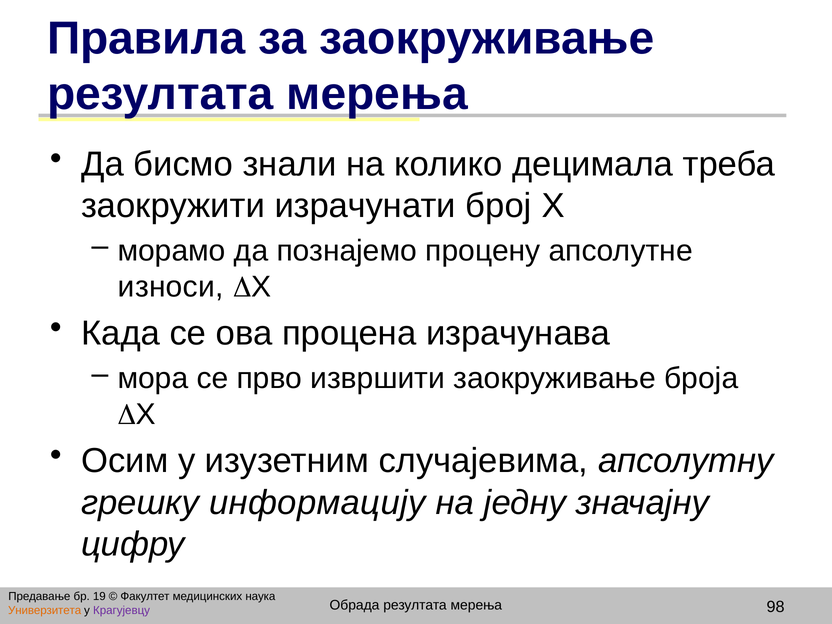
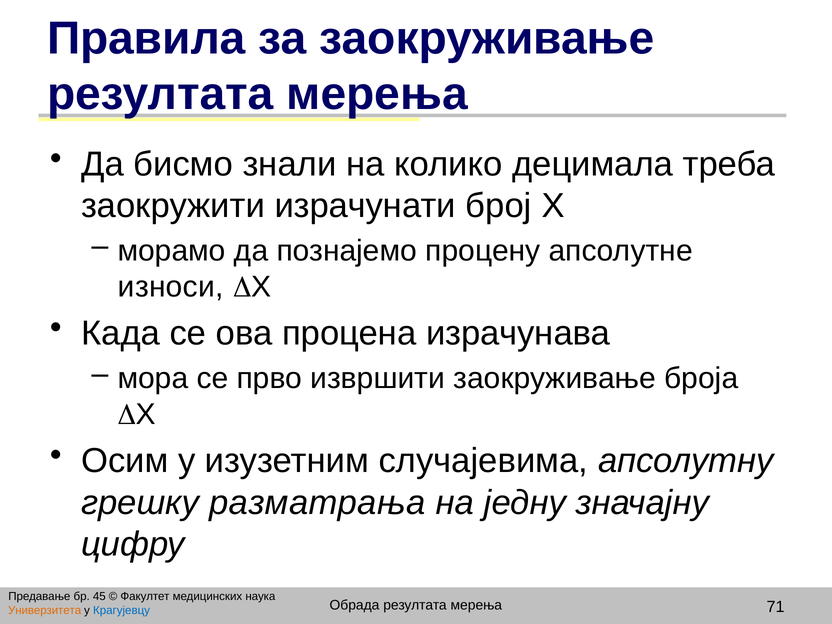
информацију: информацију -> разматрања
19: 19 -> 45
98: 98 -> 71
Крагујевцу colour: purple -> blue
